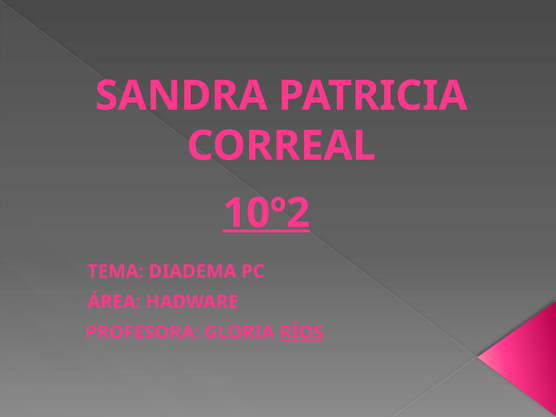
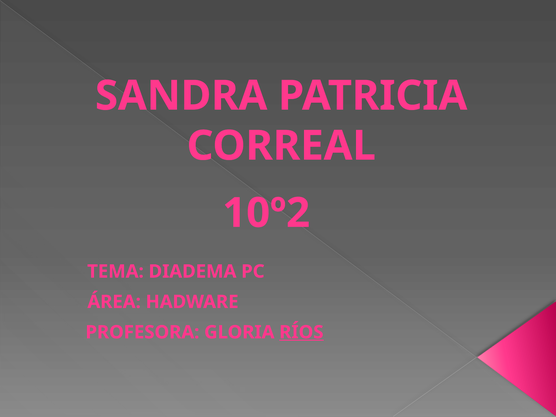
10º2 underline: present -> none
